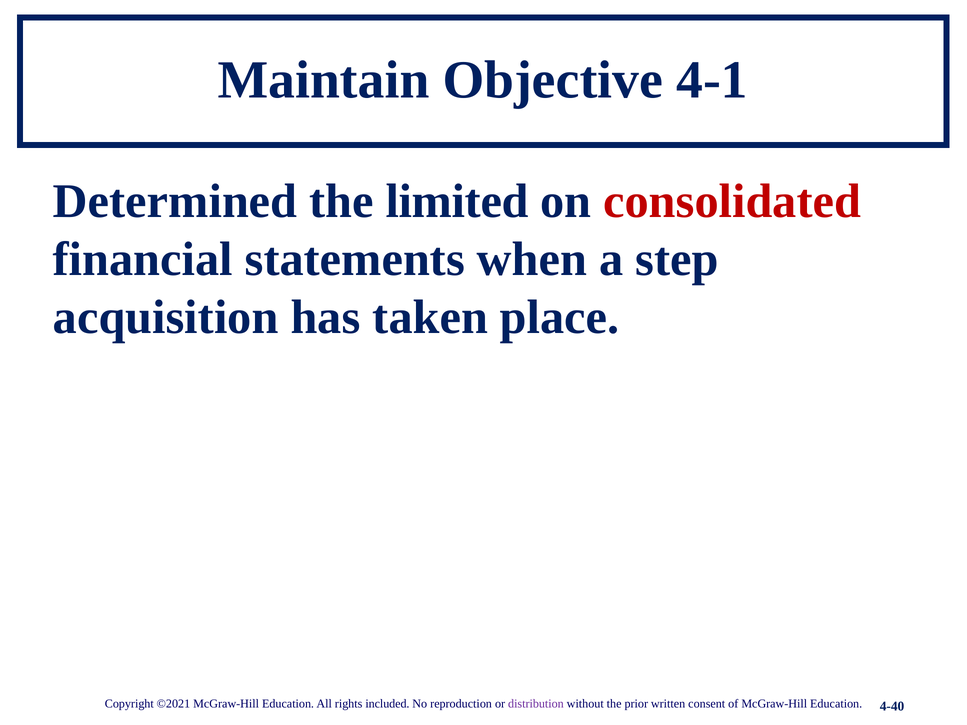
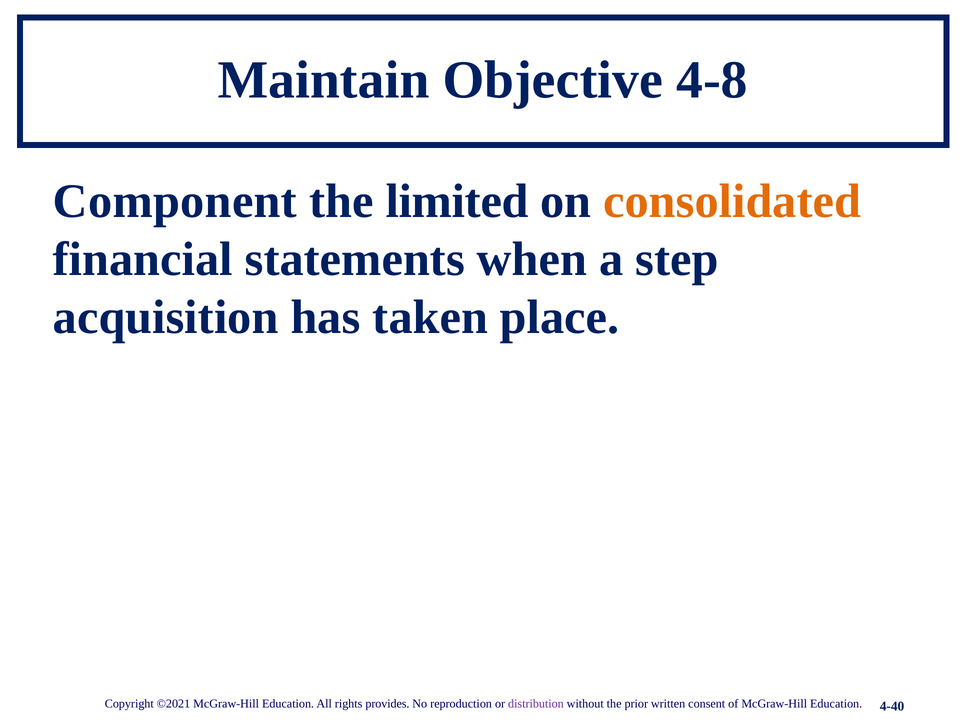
4-1: 4-1 -> 4-8
Determined: Determined -> Component
consolidated colour: red -> orange
included: included -> provides
